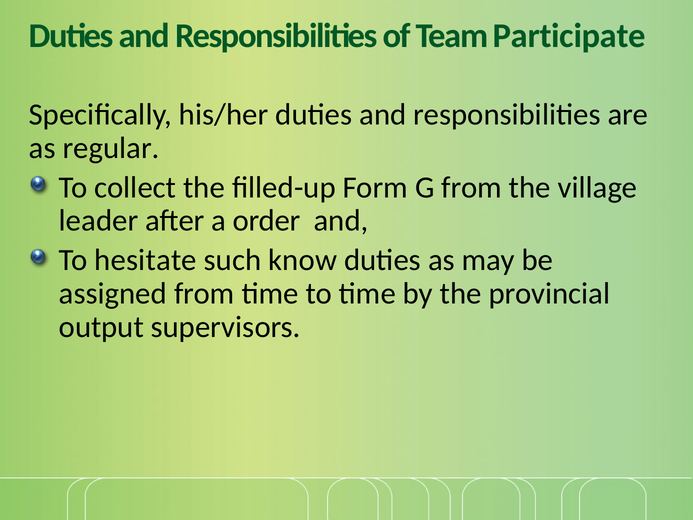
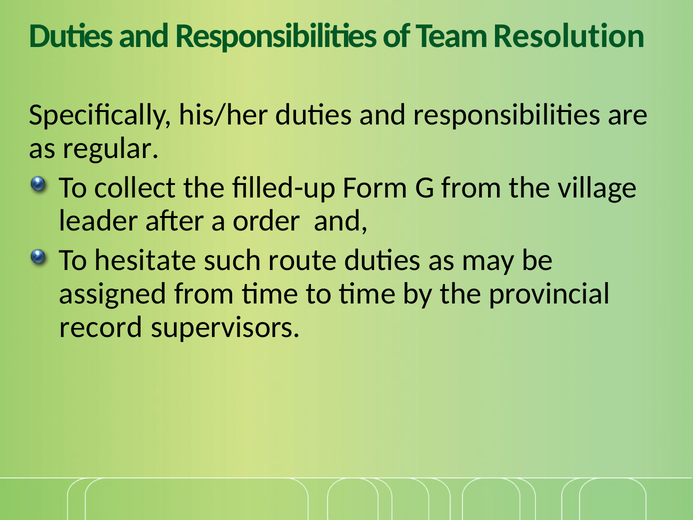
Participate: Participate -> Resolution
know: know -> route
output: output -> record
